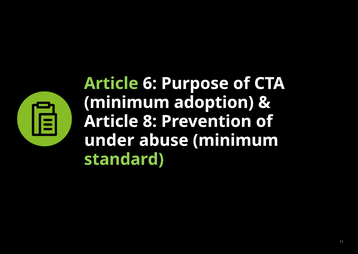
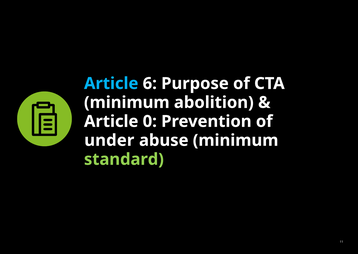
Article at (111, 83) colour: light green -> light blue
adoption: adoption -> abolition
8: 8 -> 0
